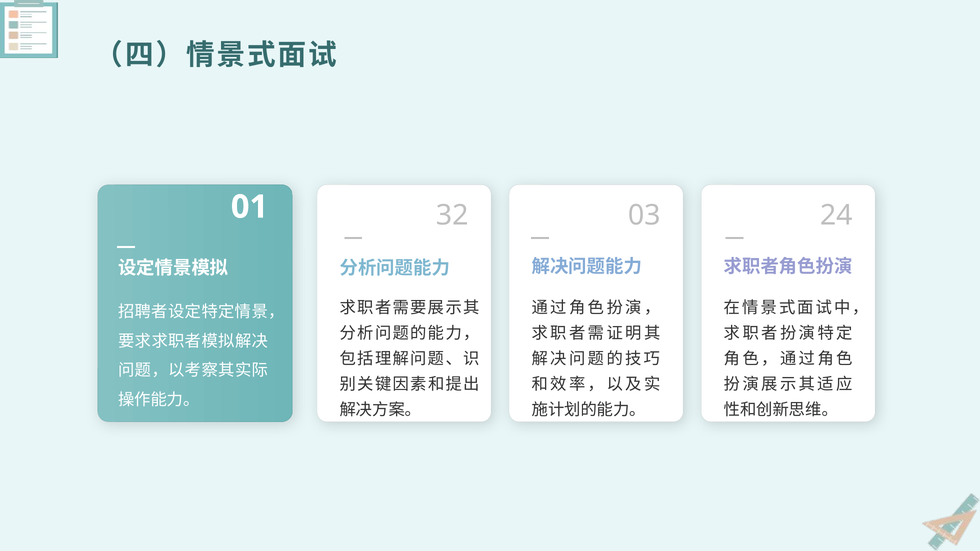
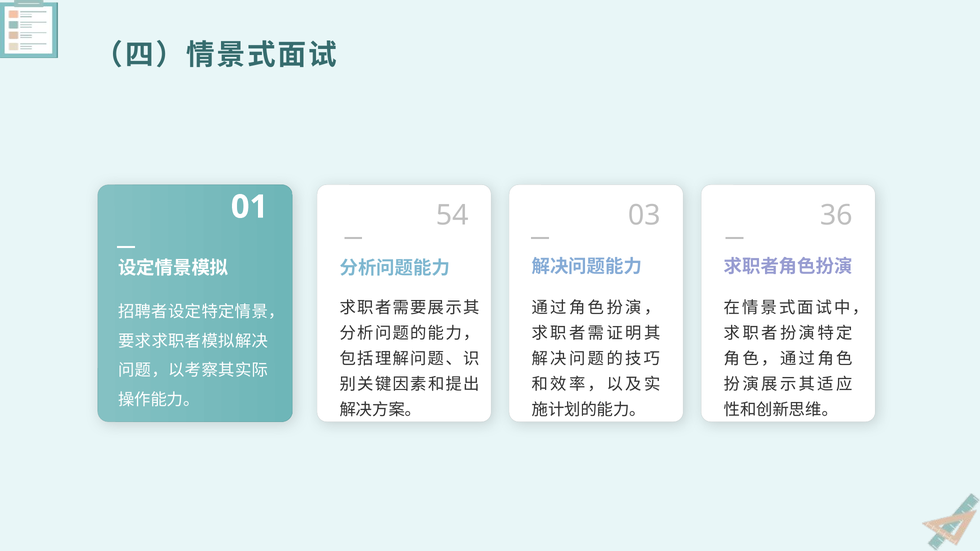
32: 32 -> 54
24: 24 -> 36
